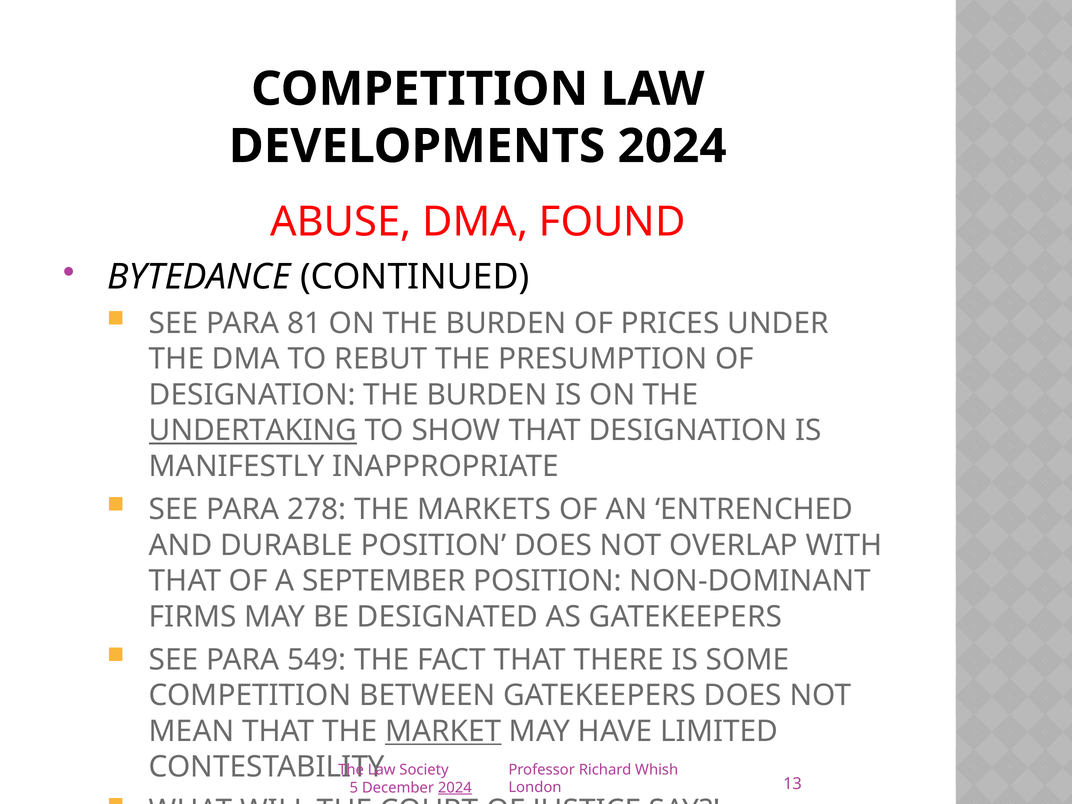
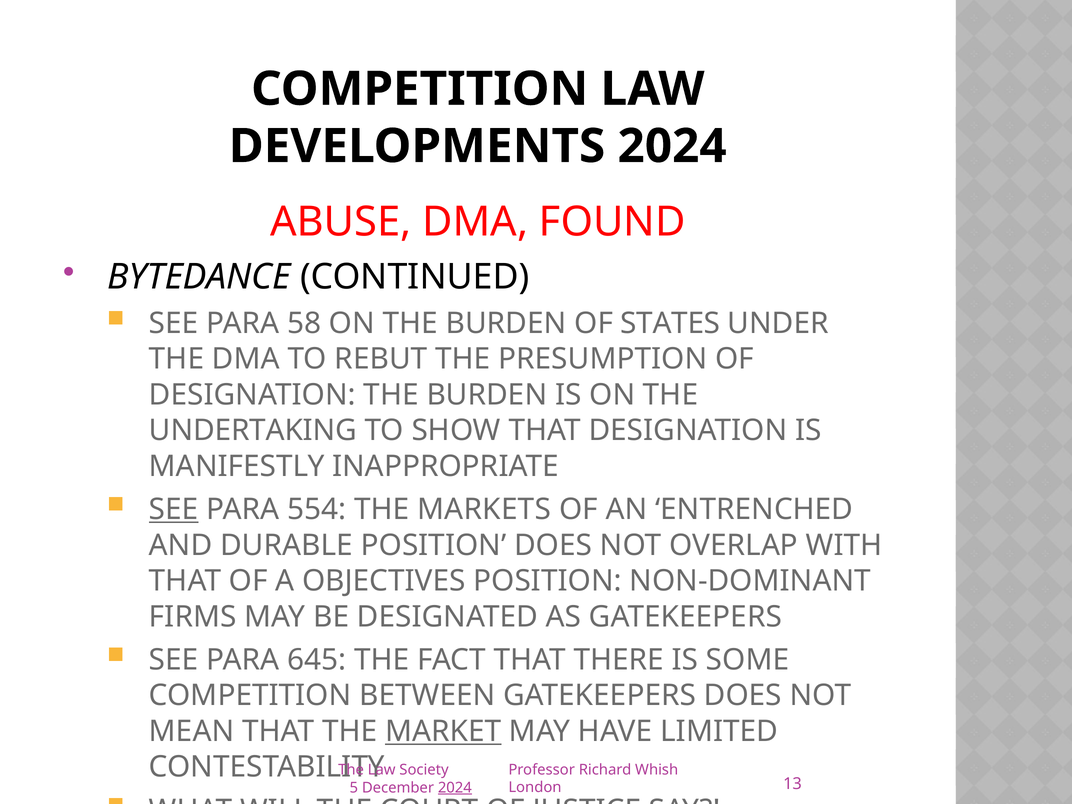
81: 81 -> 58
PRICES: PRICES -> STATES
UNDERTAKING underline: present -> none
SEE at (174, 509) underline: none -> present
278: 278 -> 554
SEPTEMBER: SEPTEMBER -> OBJECTIVES
549: 549 -> 645
